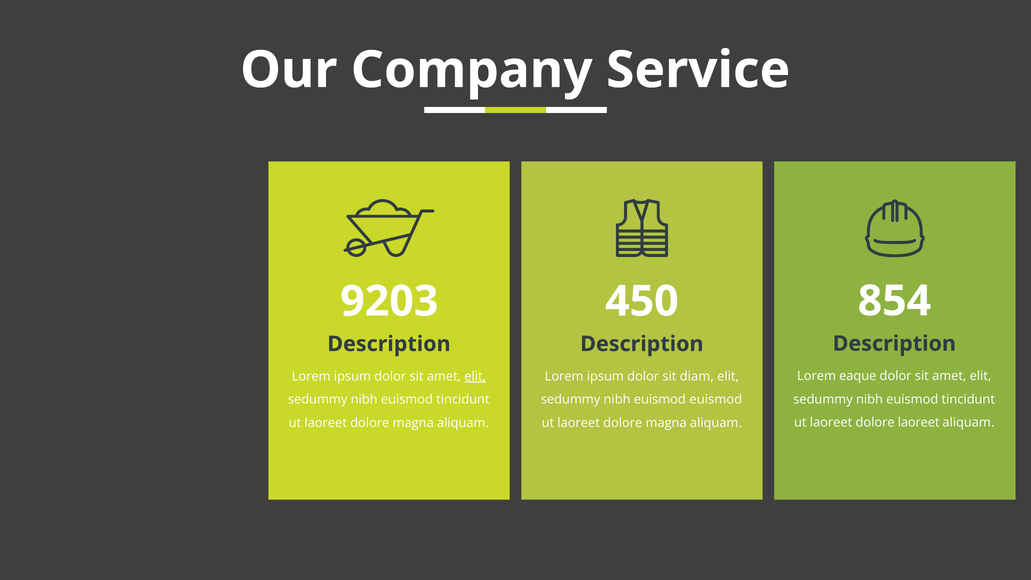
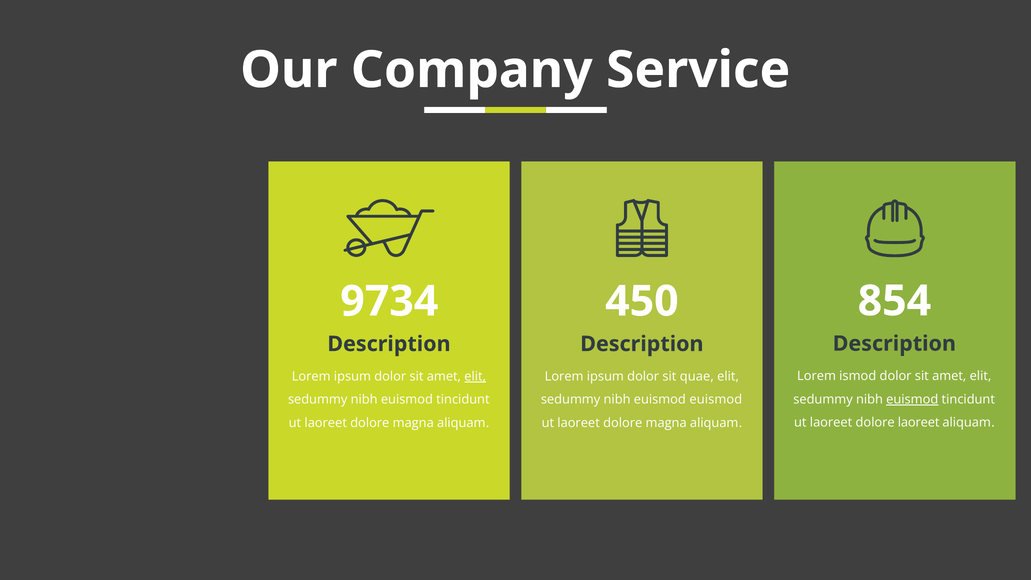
9203: 9203 -> 9734
eaque: eaque -> ismod
diam: diam -> quae
euismod at (912, 399) underline: none -> present
